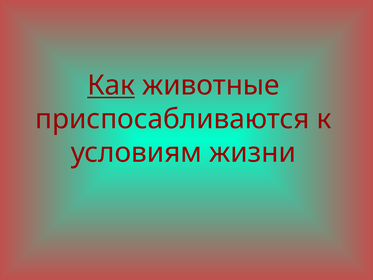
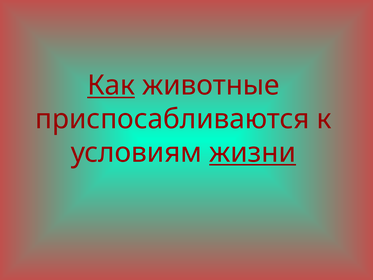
жизни underline: none -> present
